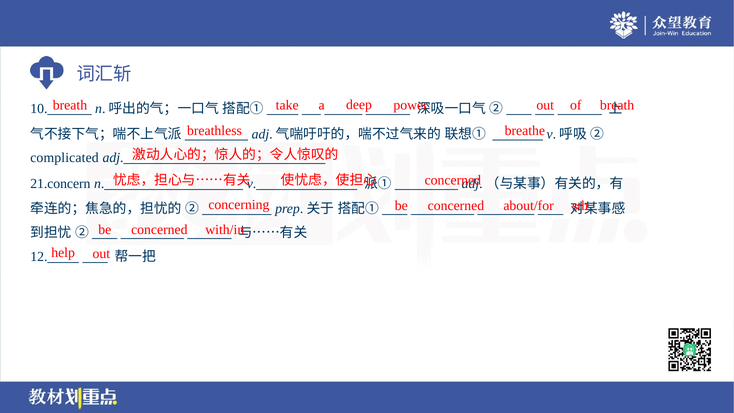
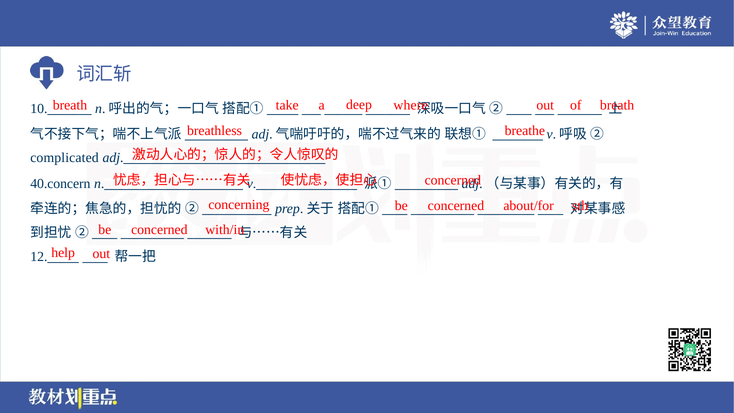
power: power -> where
21.concern: 21.concern -> 40.concern
